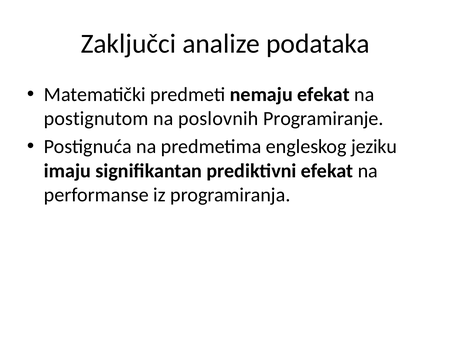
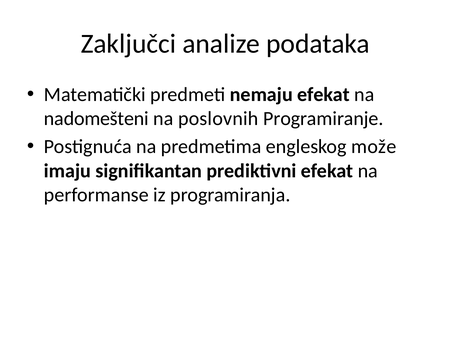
postignutom: postignutom -> nadomešteni
jeziku: jeziku -> može
